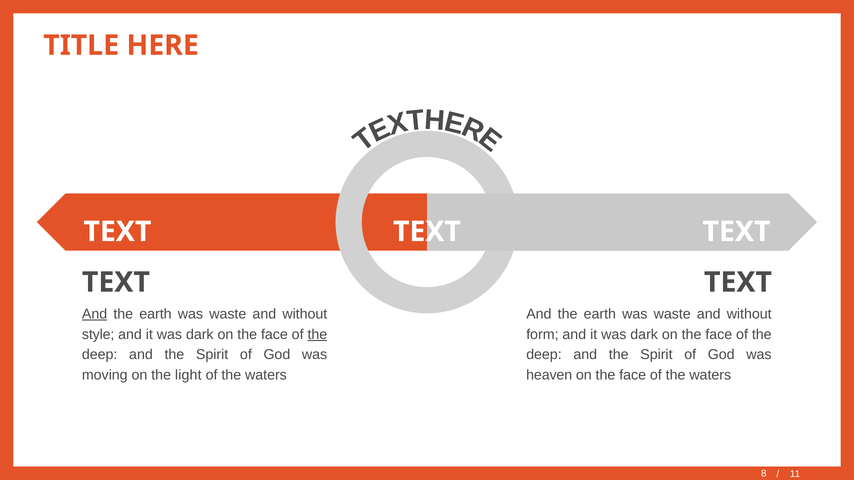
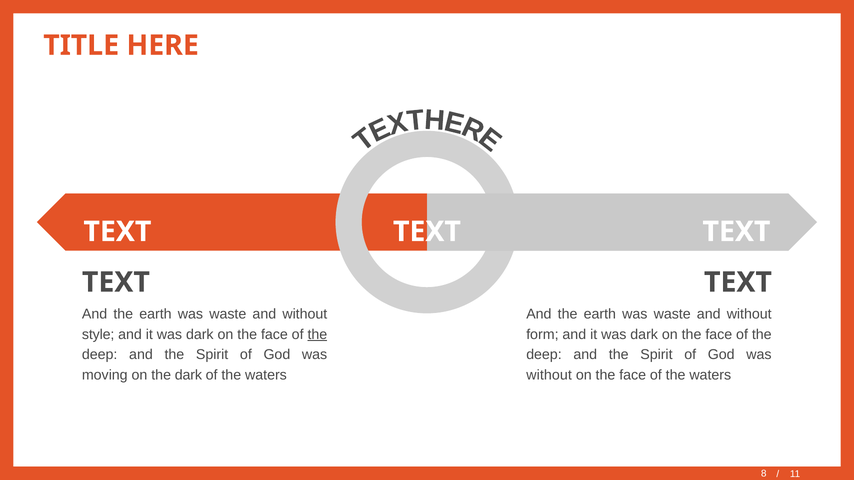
And at (95, 314) underline: present -> none
the light: light -> dark
heaven at (549, 376): heaven -> without
